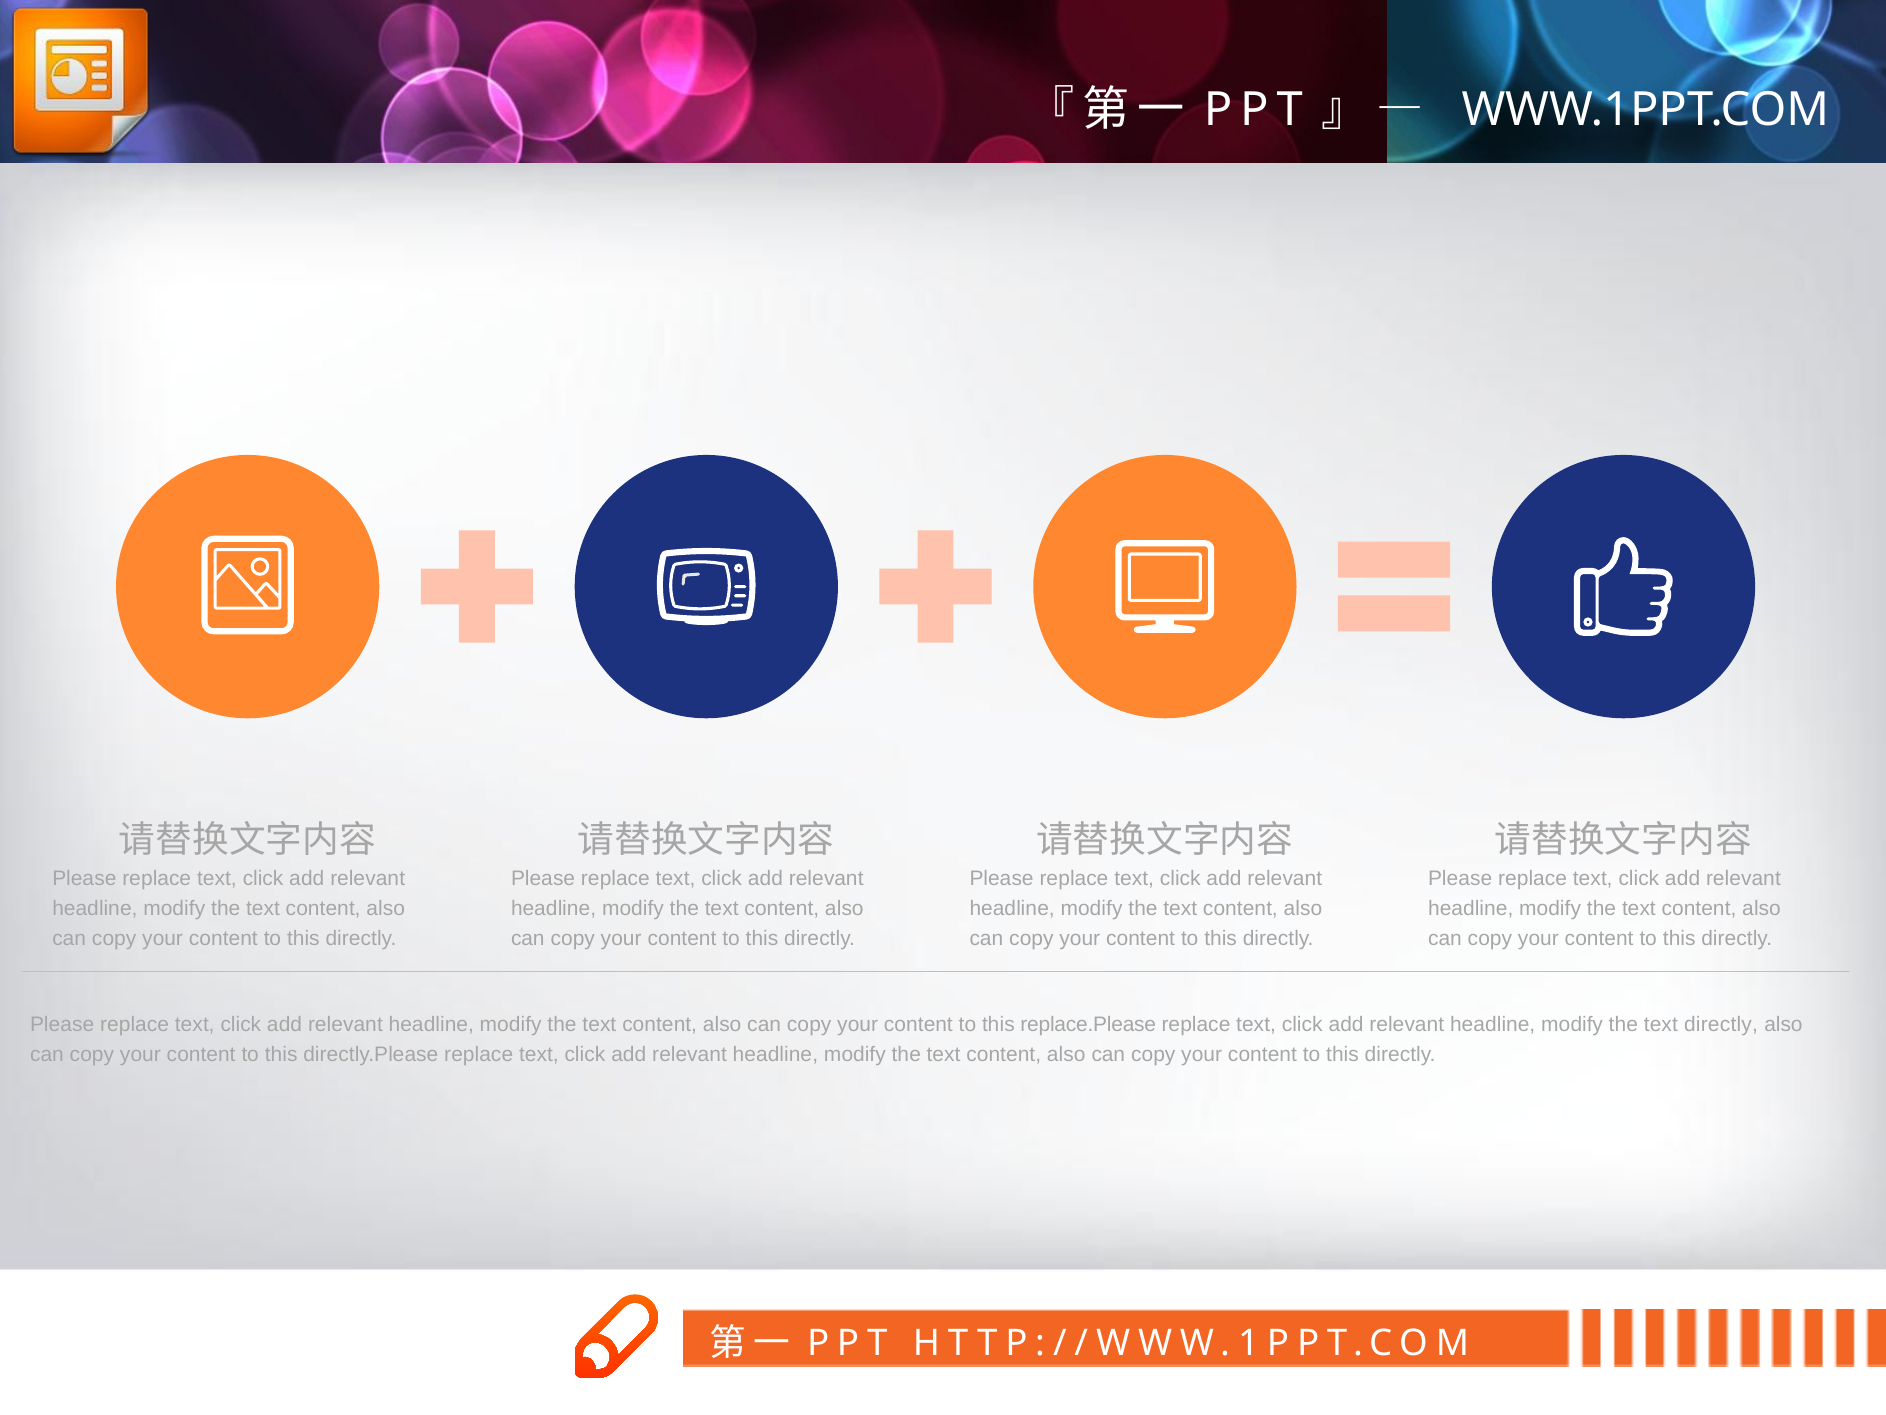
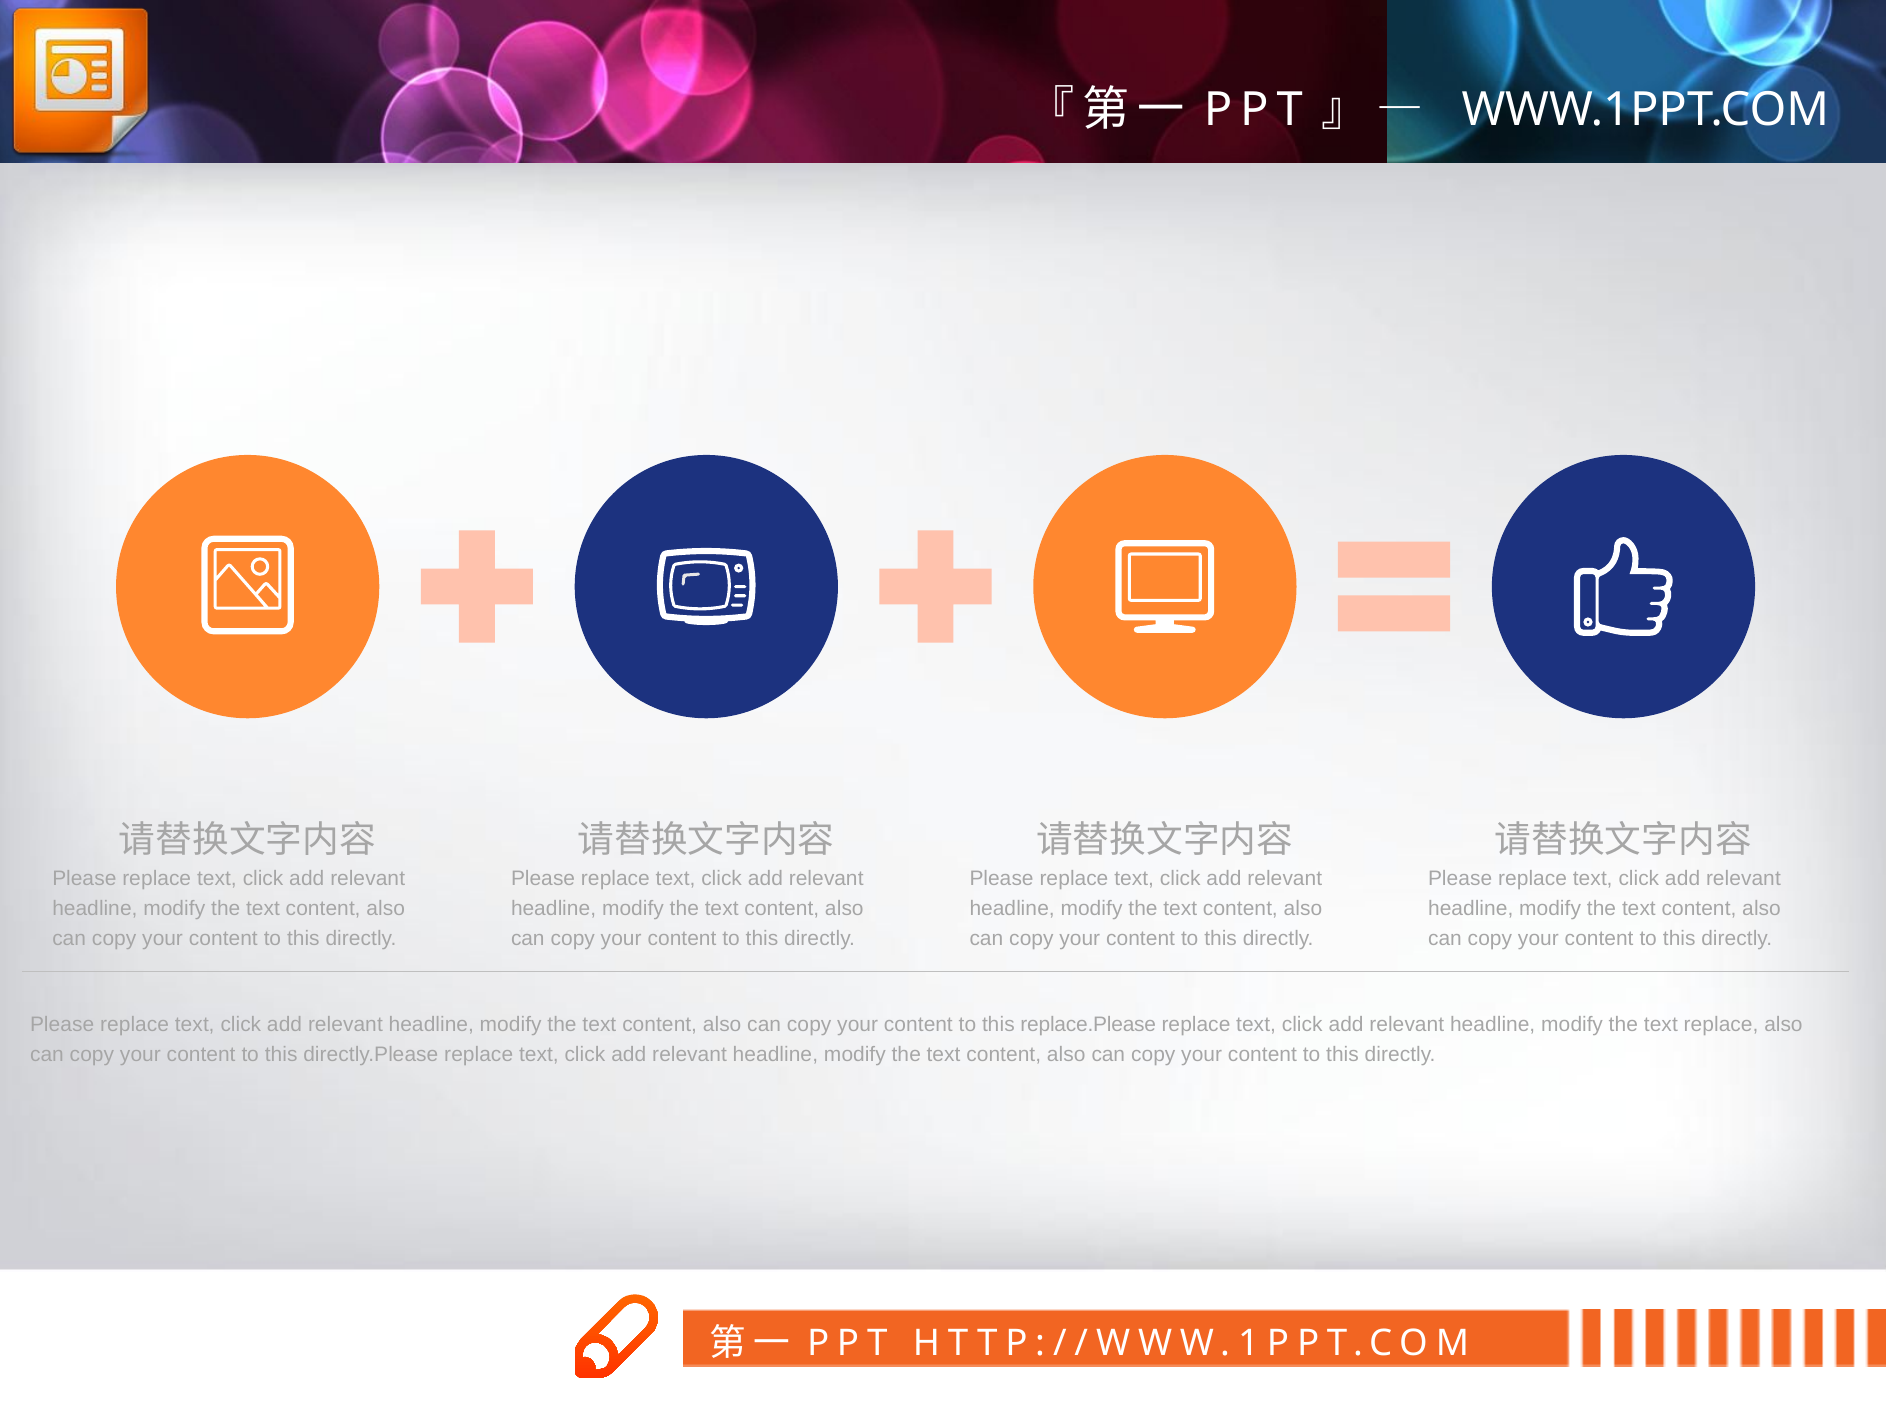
text directly: directly -> replace
